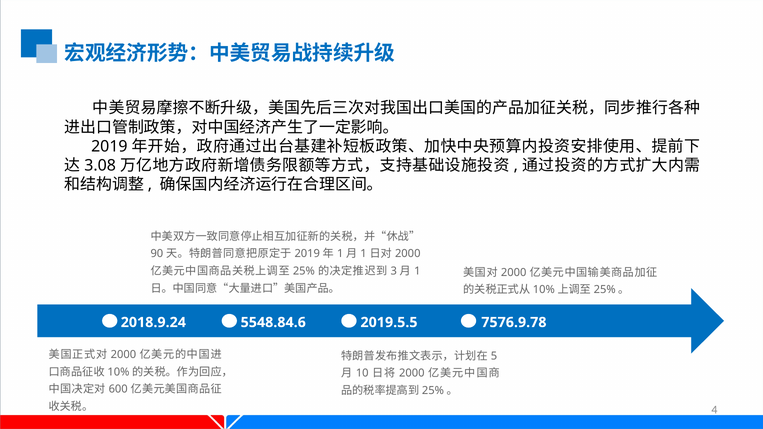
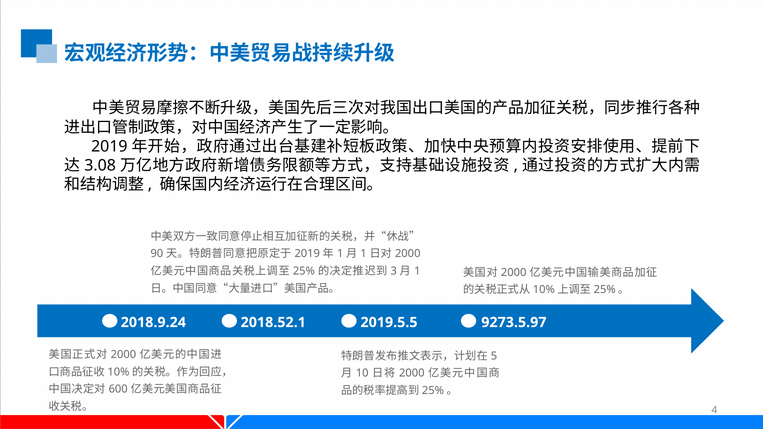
5548.84.6: 5548.84.6 -> 2018.52.1
7576.9.78: 7576.9.78 -> 9273.5.97
